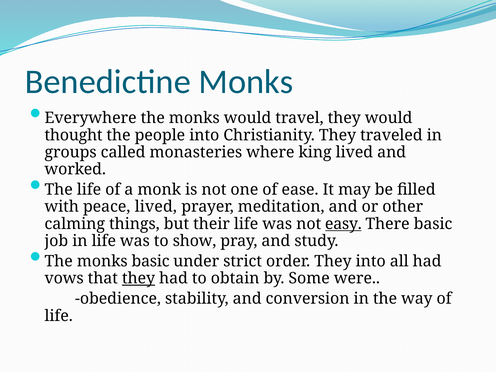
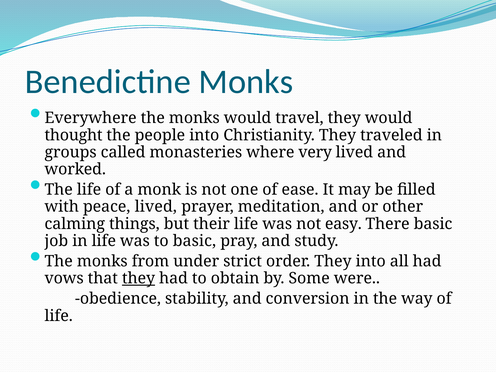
king: king -> very
easy underline: present -> none
to show: show -> basic
monks basic: basic -> from
